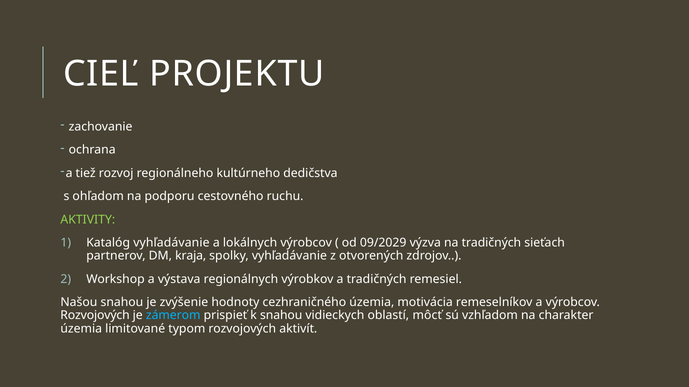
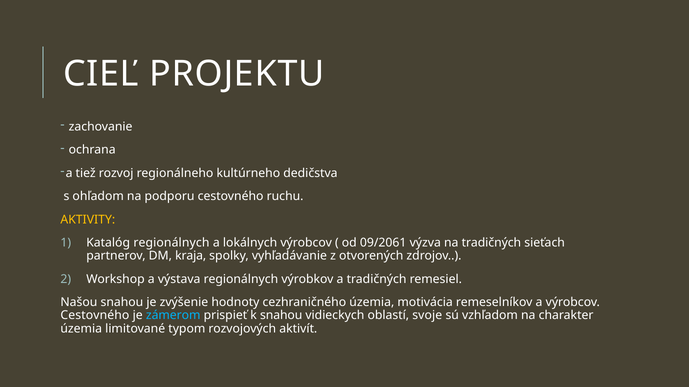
AKTIVITY colour: light green -> yellow
Katalóg vyhľadávanie: vyhľadávanie -> regionálnych
09/2029: 09/2029 -> 09/2061
Rozvojových at (95, 316): Rozvojových -> Cestovného
môcť: môcť -> svoje
